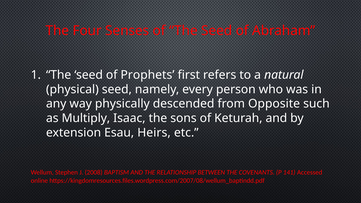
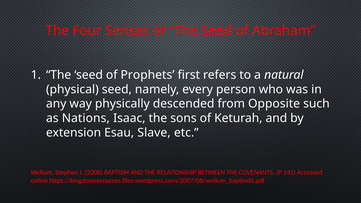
Multiply: Multiply -> Nations
Heirs: Heirs -> Slave
